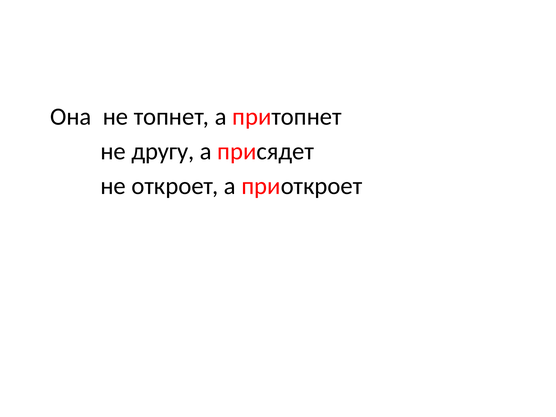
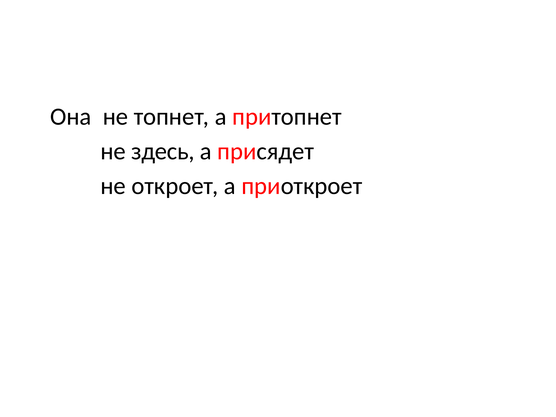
другу: другу -> здесь
